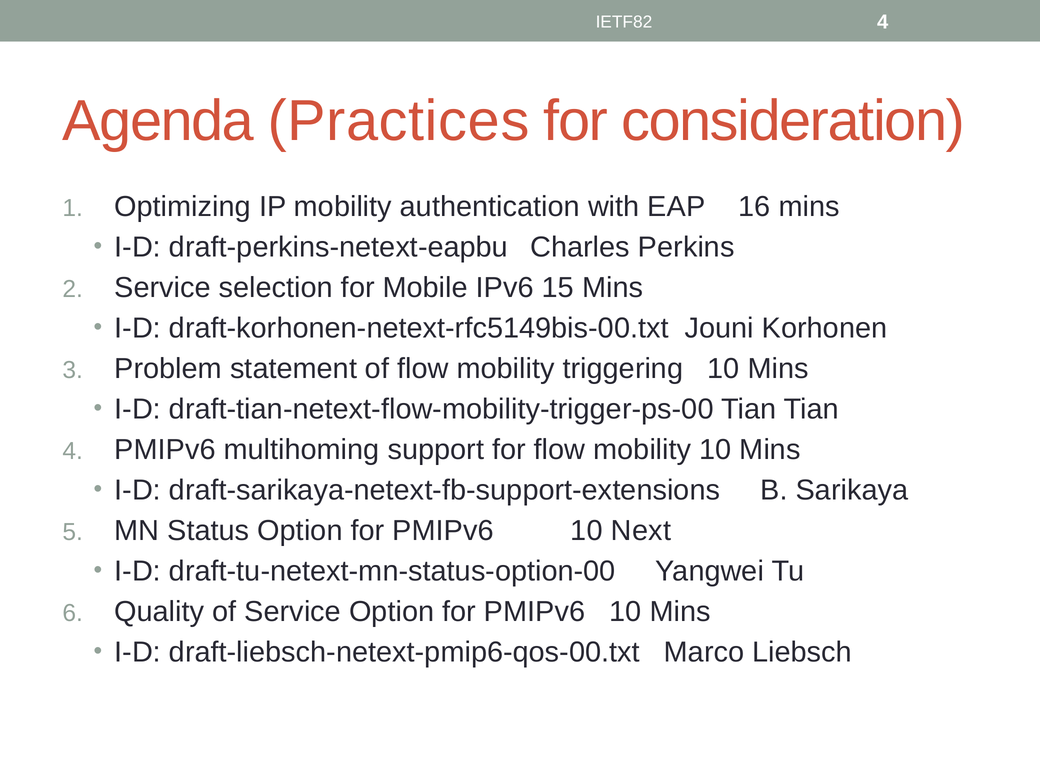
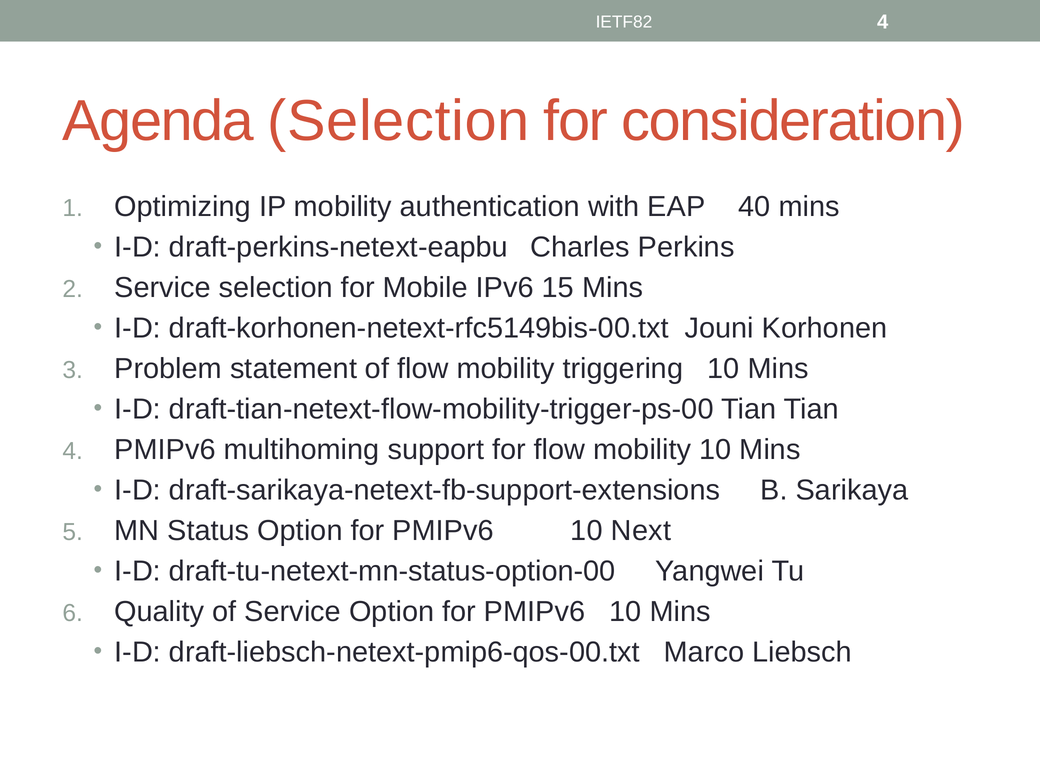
Agenda Practices: Practices -> Selection
16: 16 -> 40
